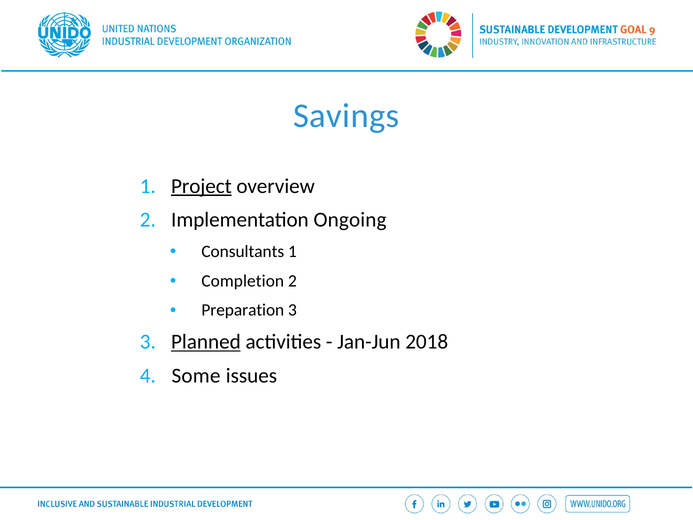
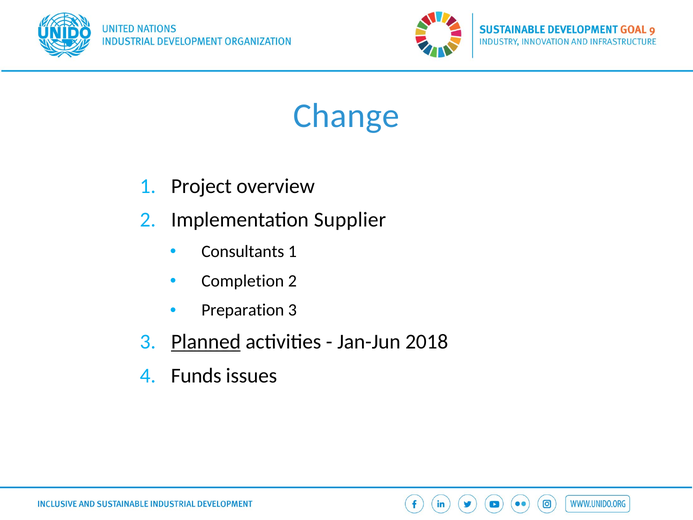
Savings: Savings -> Change
Project underline: present -> none
Ongoing: Ongoing -> Supplier
Some: Some -> Funds
